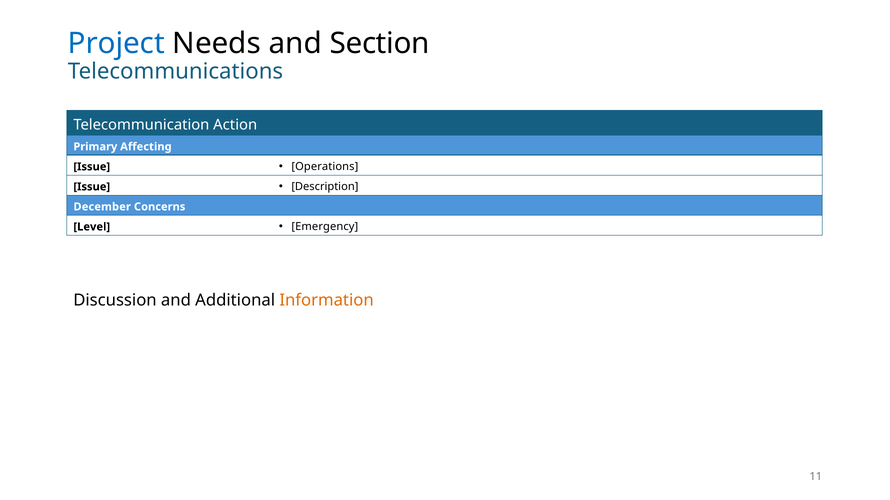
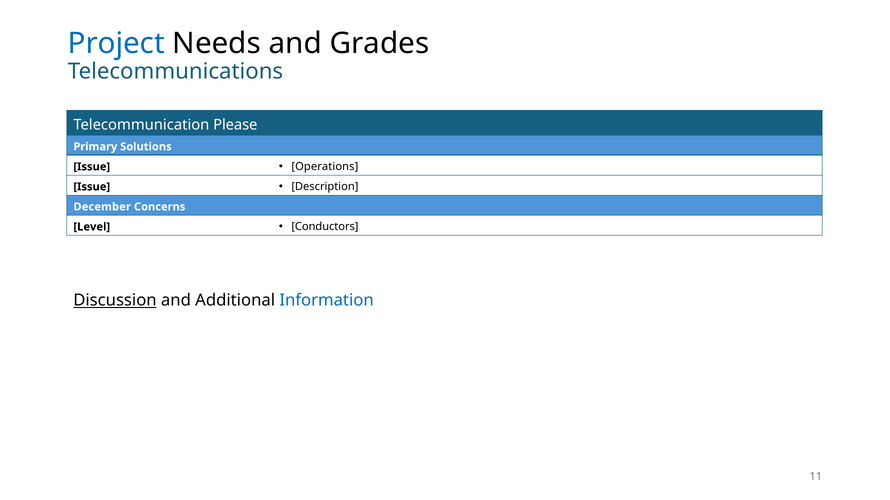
Section: Section -> Grades
Action: Action -> Please
Affecting: Affecting -> Solutions
Emergency: Emergency -> Conductors
Discussion underline: none -> present
Information colour: orange -> blue
